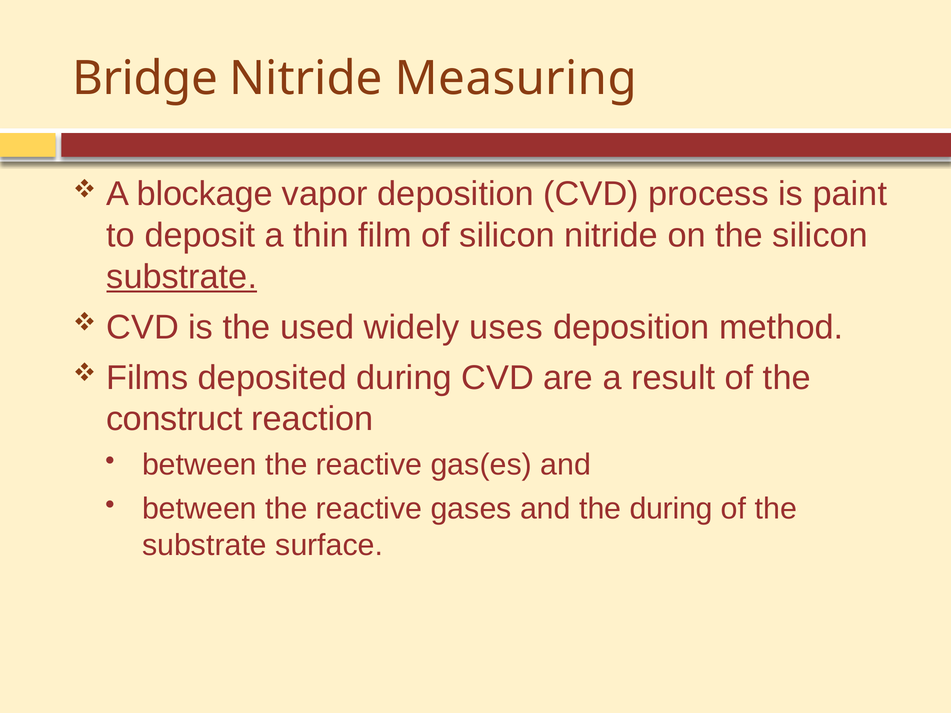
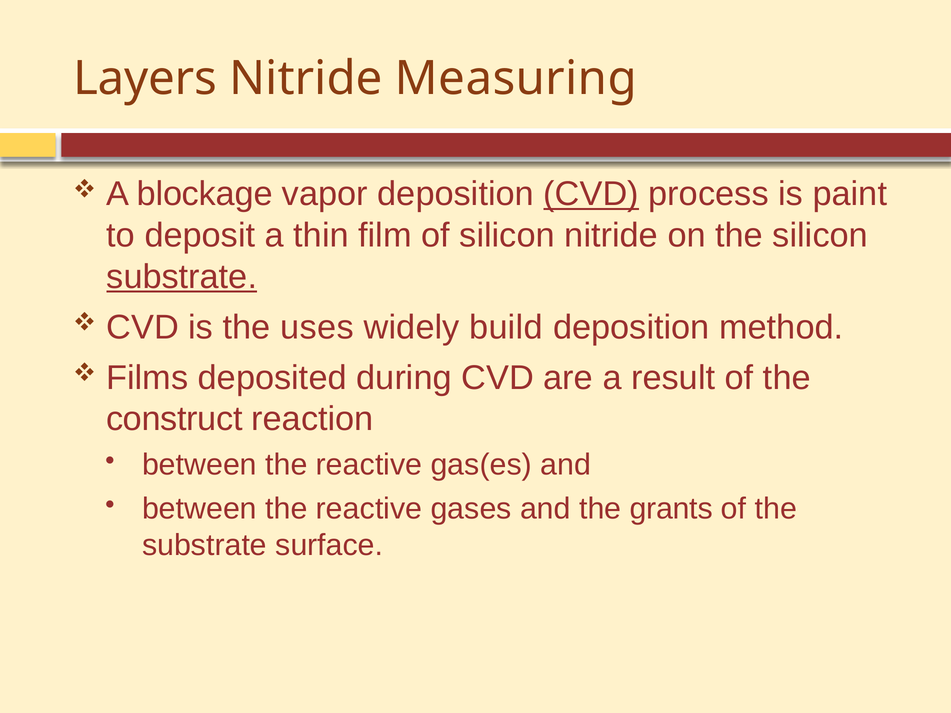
Bridge: Bridge -> Layers
CVD at (591, 194) underline: none -> present
used: used -> uses
uses: uses -> build
the during: during -> grants
